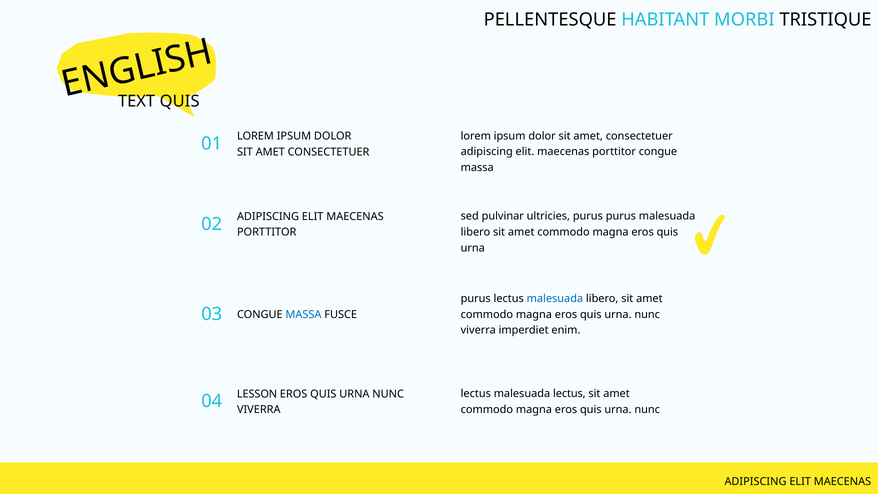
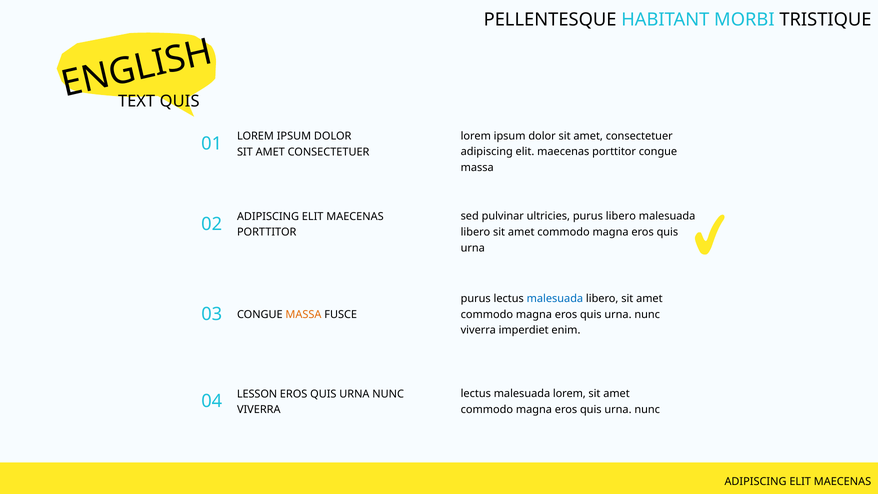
purus purus: purus -> libero
MASSA at (303, 315) colour: blue -> orange
malesuada lectus: lectus -> lorem
